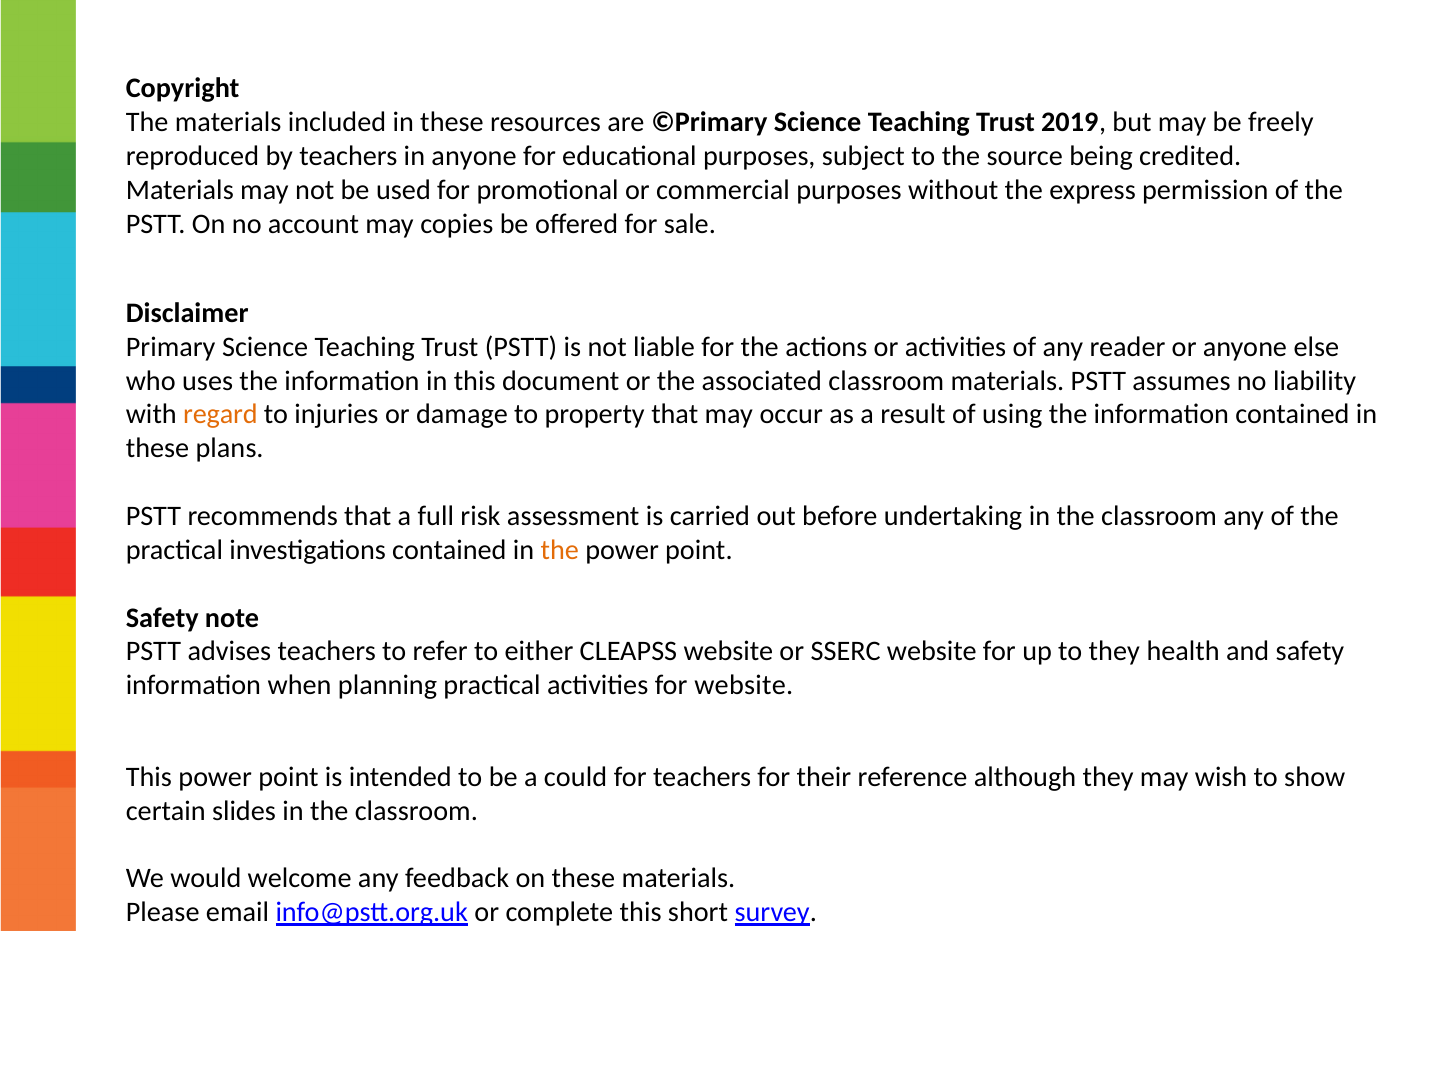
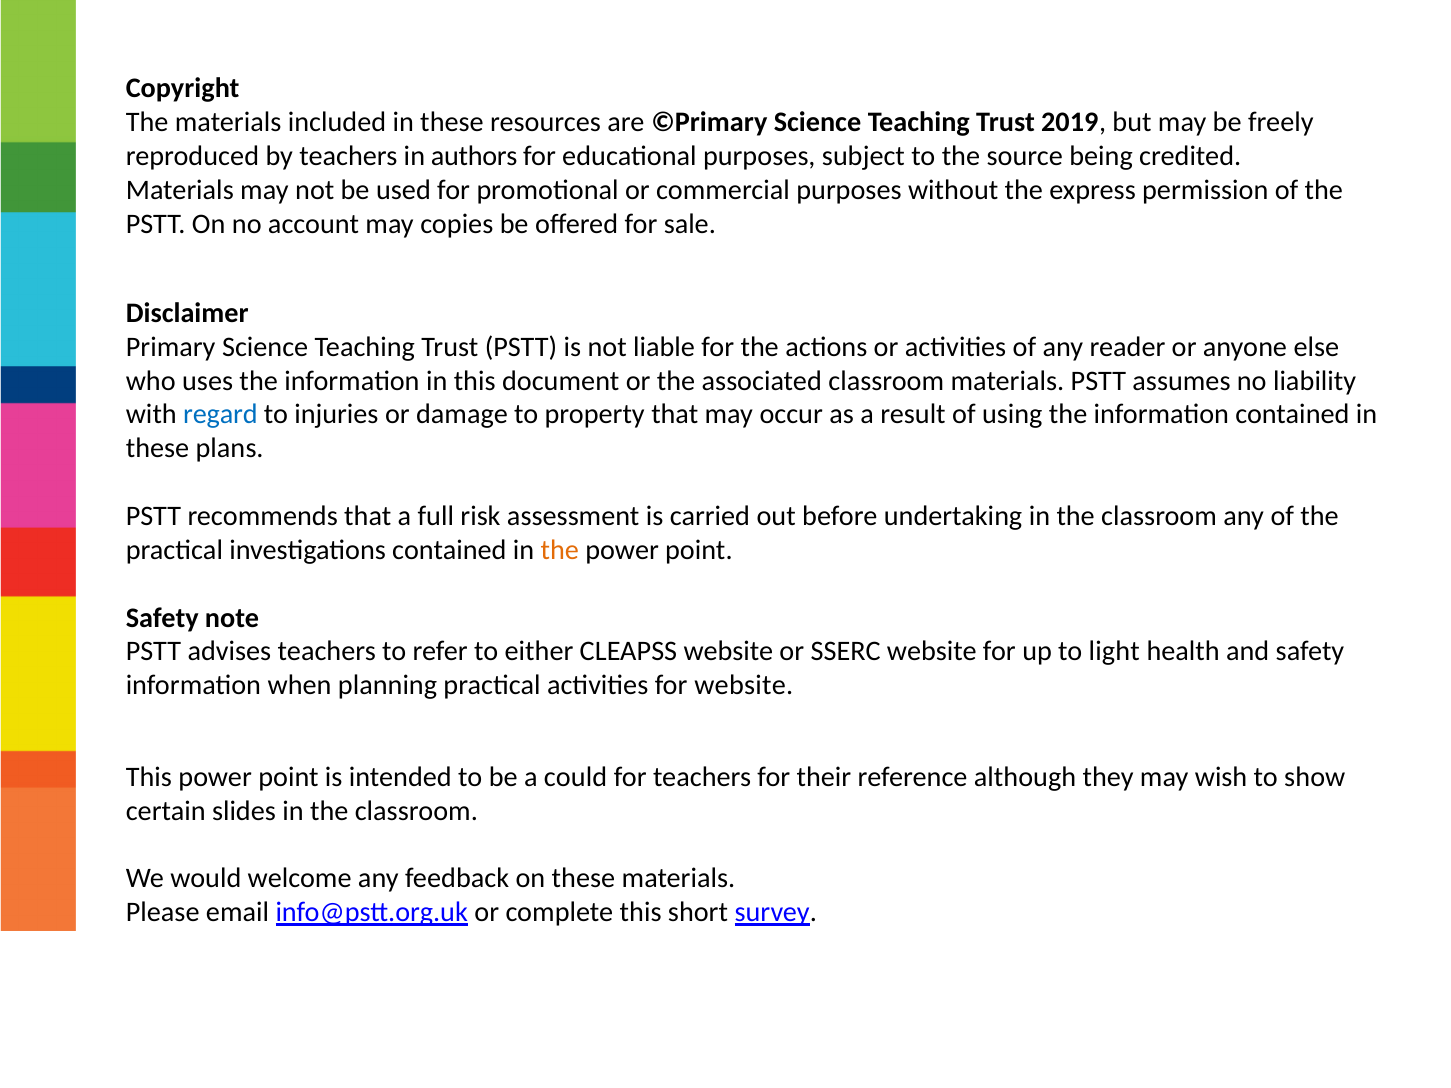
in anyone: anyone -> authors
regard colour: orange -> blue
to they: they -> light
